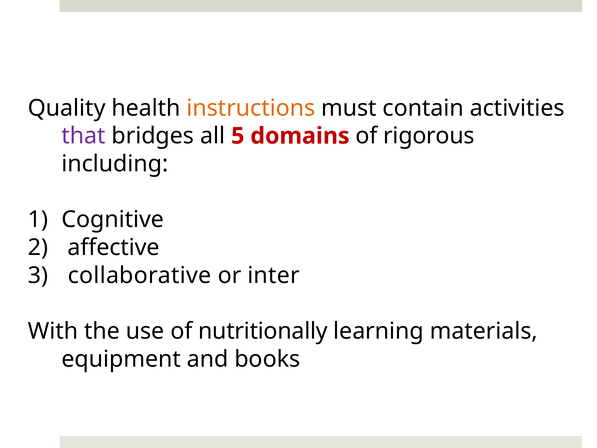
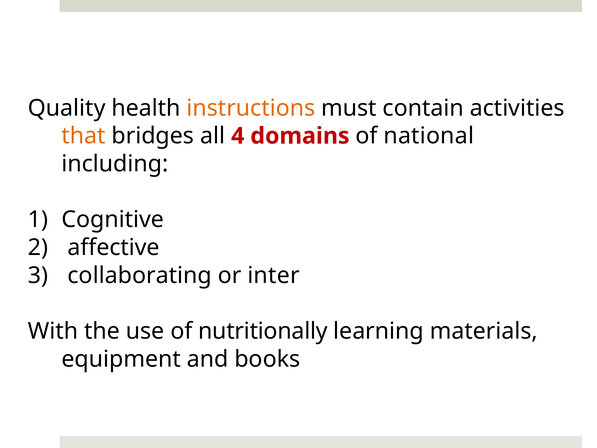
that colour: purple -> orange
5: 5 -> 4
rigorous: rigorous -> national
collaborative: collaborative -> collaborating
